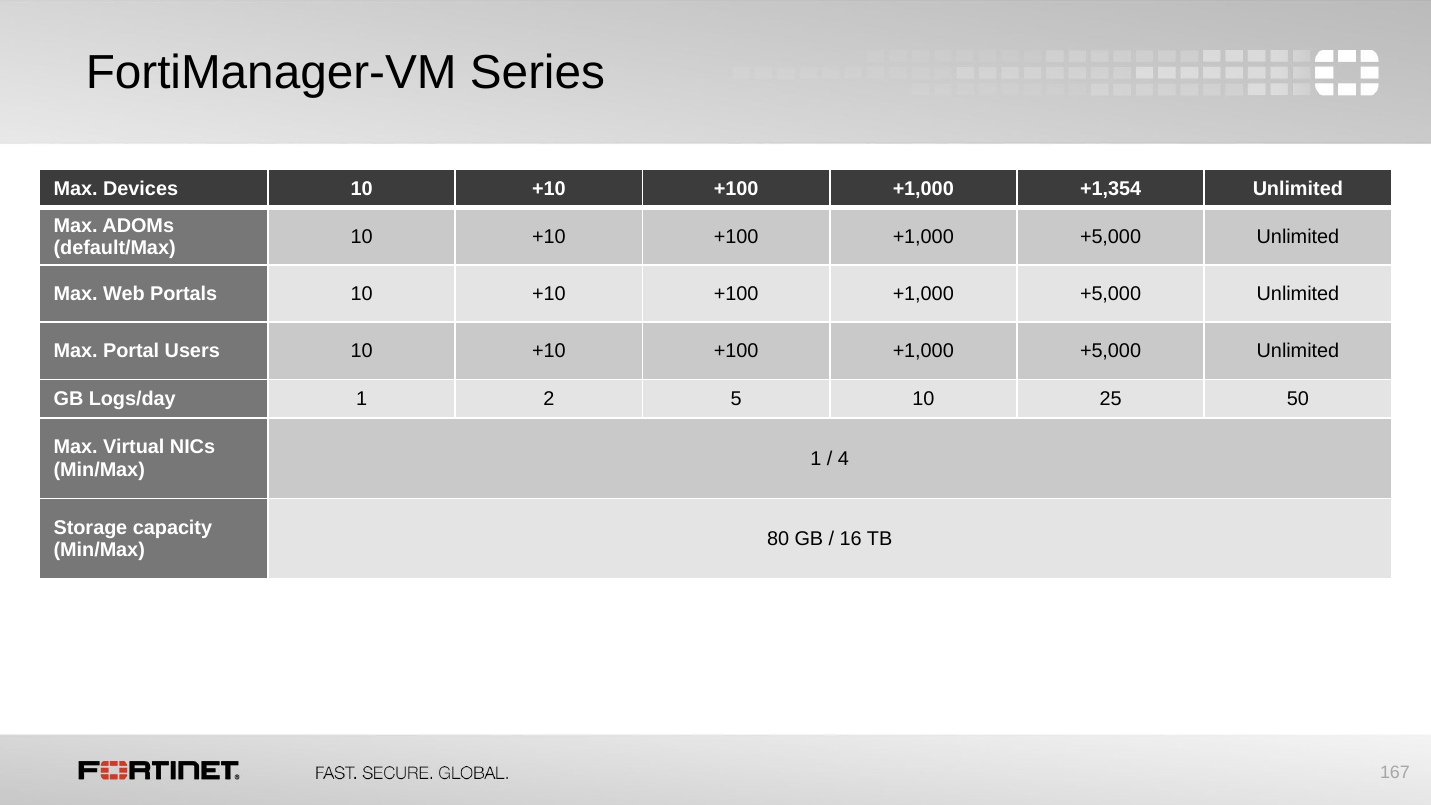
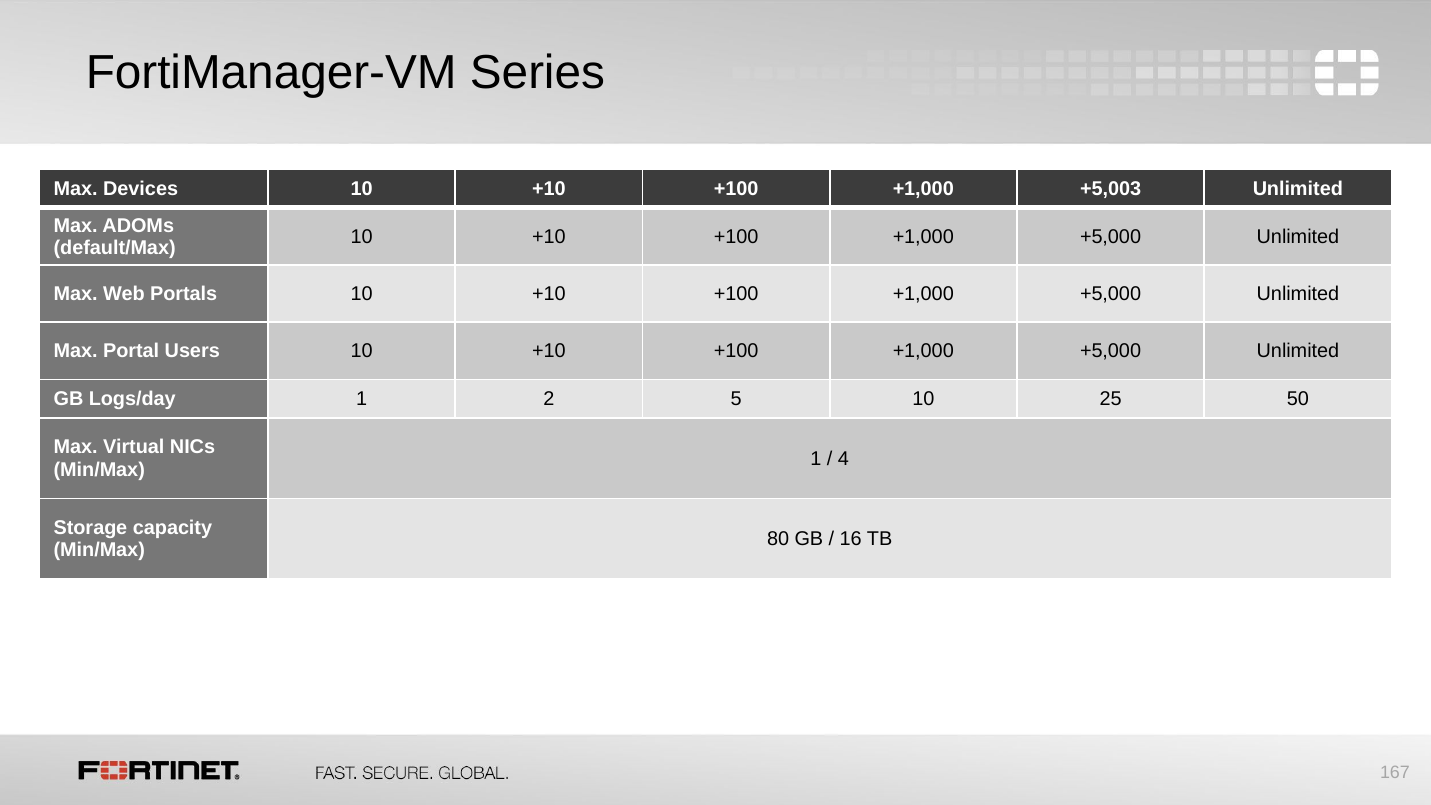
+1,354: +1,354 -> +5,003
